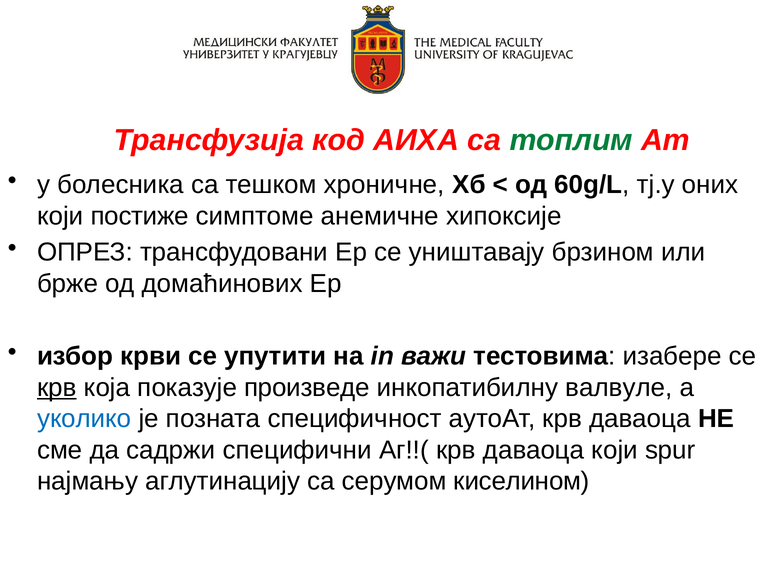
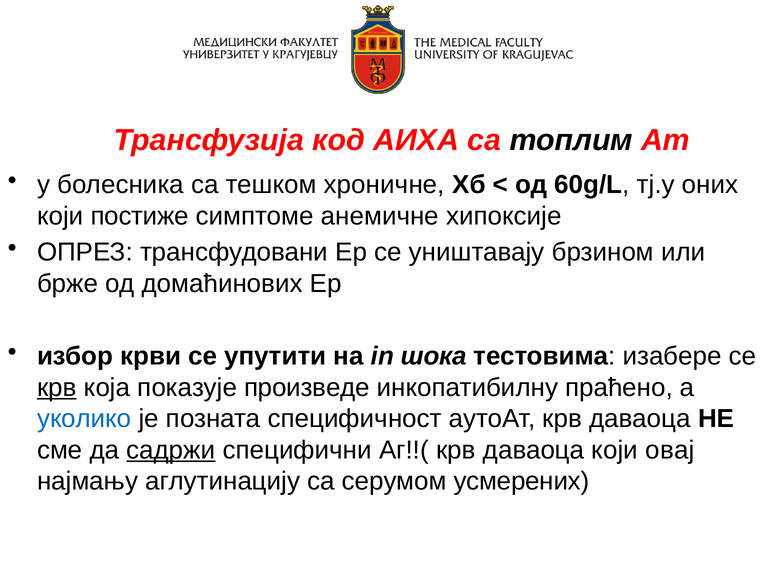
топлим colour: green -> black
важи: важи -> шока
валвуле: валвуле -> праћено
садржи underline: none -> present
spur: spur -> овај
киселином: киселином -> усмерених
